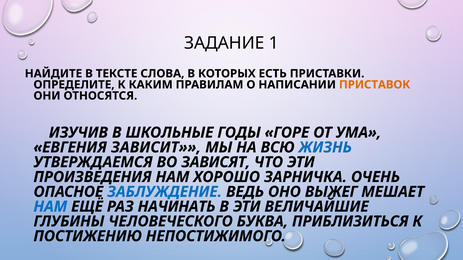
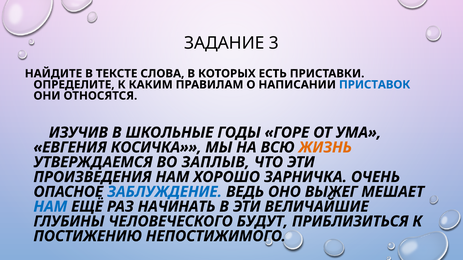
1: 1 -> 3
ПРИСТАВОК colour: orange -> blue
ЗАВИСИТ: ЗАВИСИТ -> КОСИЧКА
ЖИЗНЬ colour: blue -> orange
ЗАВИСЯТ: ЗАВИСЯТ -> ЗАПЛЫВ
БУКВА: БУКВА -> БУДУТ
